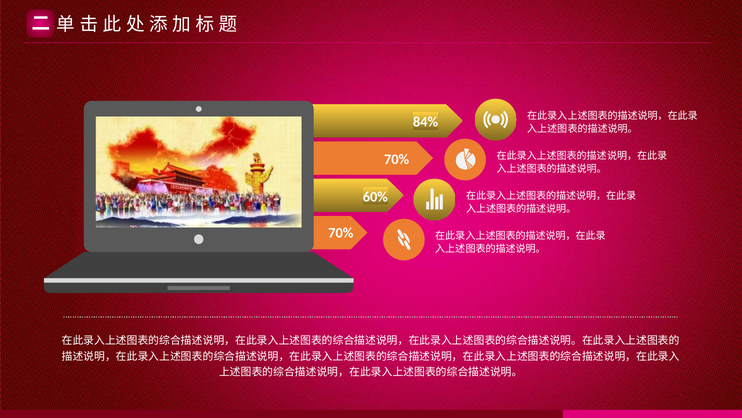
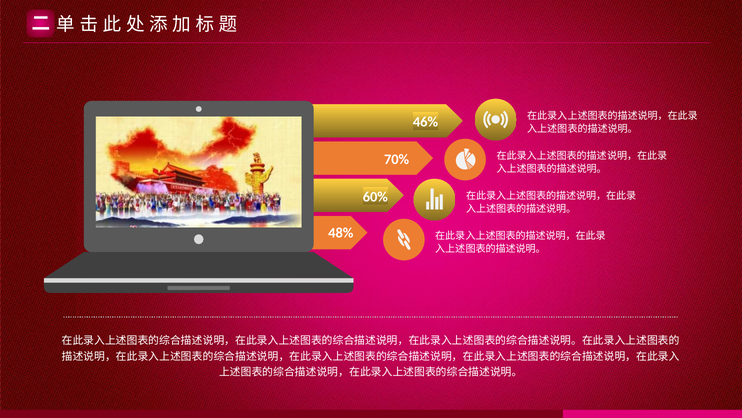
84%: 84% -> 46%
70% at (341, 233): 70% -> 48%
